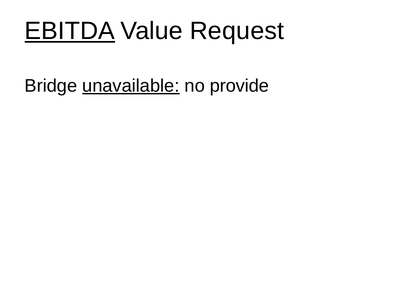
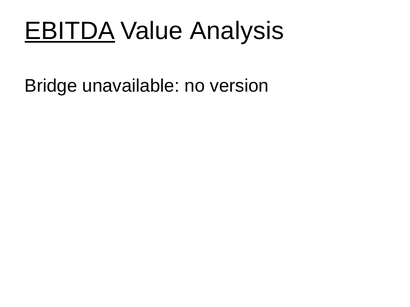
Request: Request -> Analysis
unavailable underline: present -> none
provide: provide -> version
